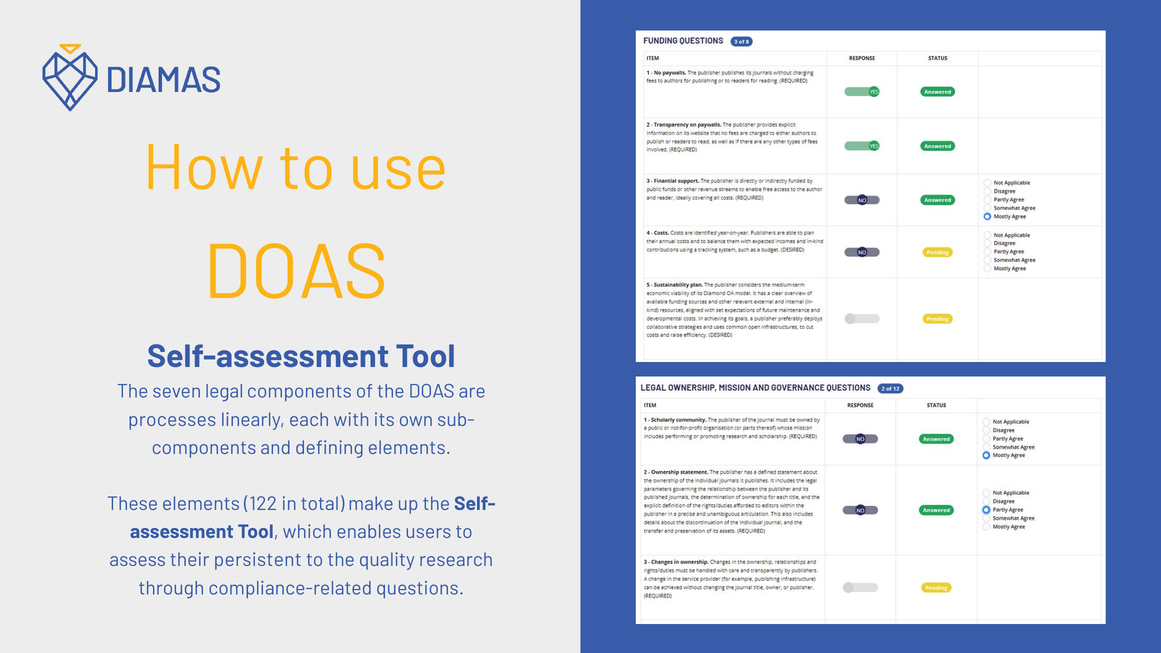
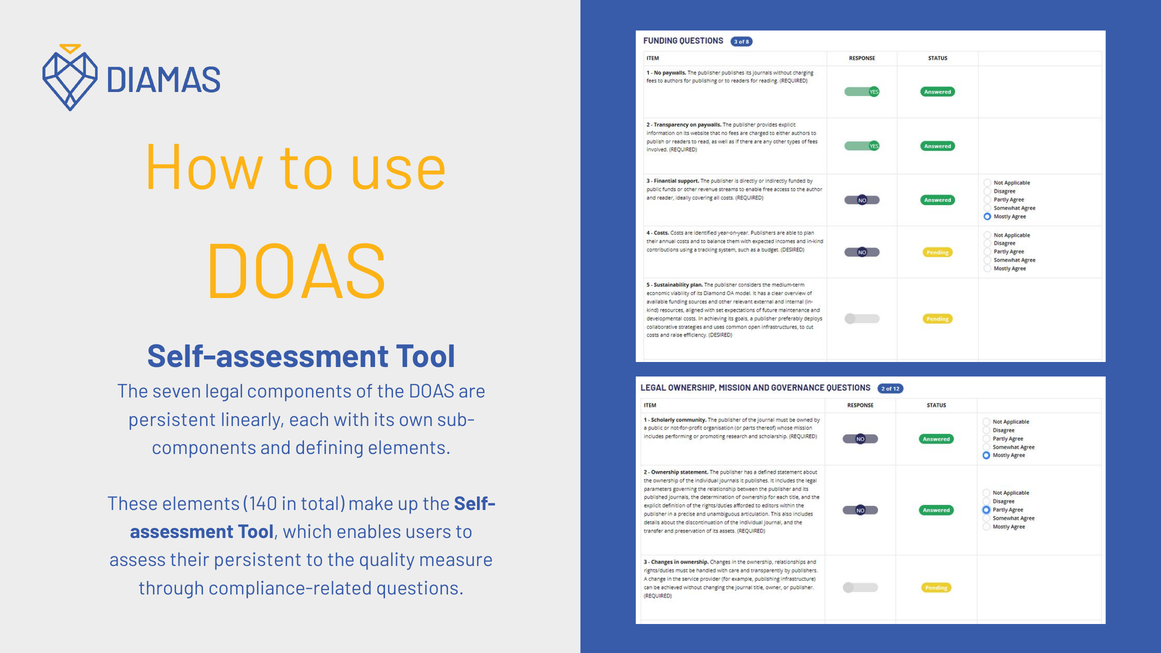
processes at (172, 420): processes -> persistent
122: 122 -> 140
research: research -> measure
